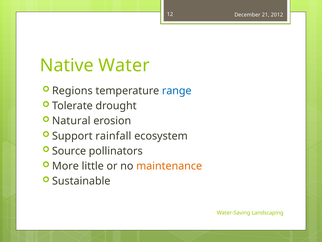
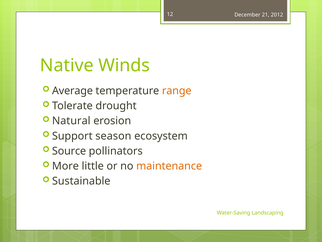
Water: Water -> Winds
Regions: Regions -> Average
range colour: blue -> orange
rainfall: rainfall -> season
